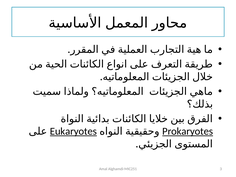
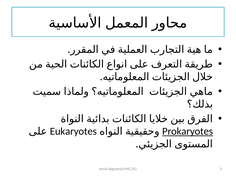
Eukaryotes underline: present -> none
